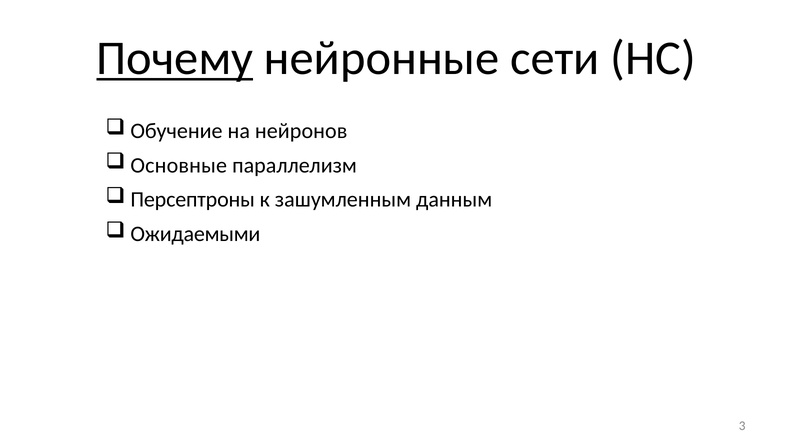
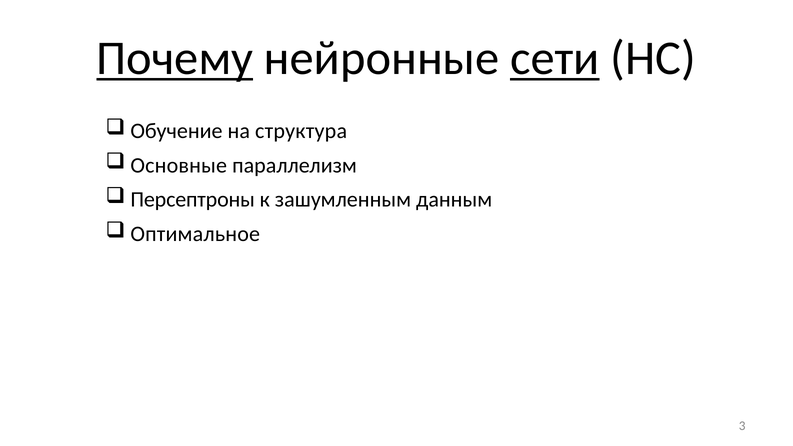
сети underline: none -> present
нейронов: нейронов -> структура
Ожидаемыми: Ожидаемыми -> Оптимальное
